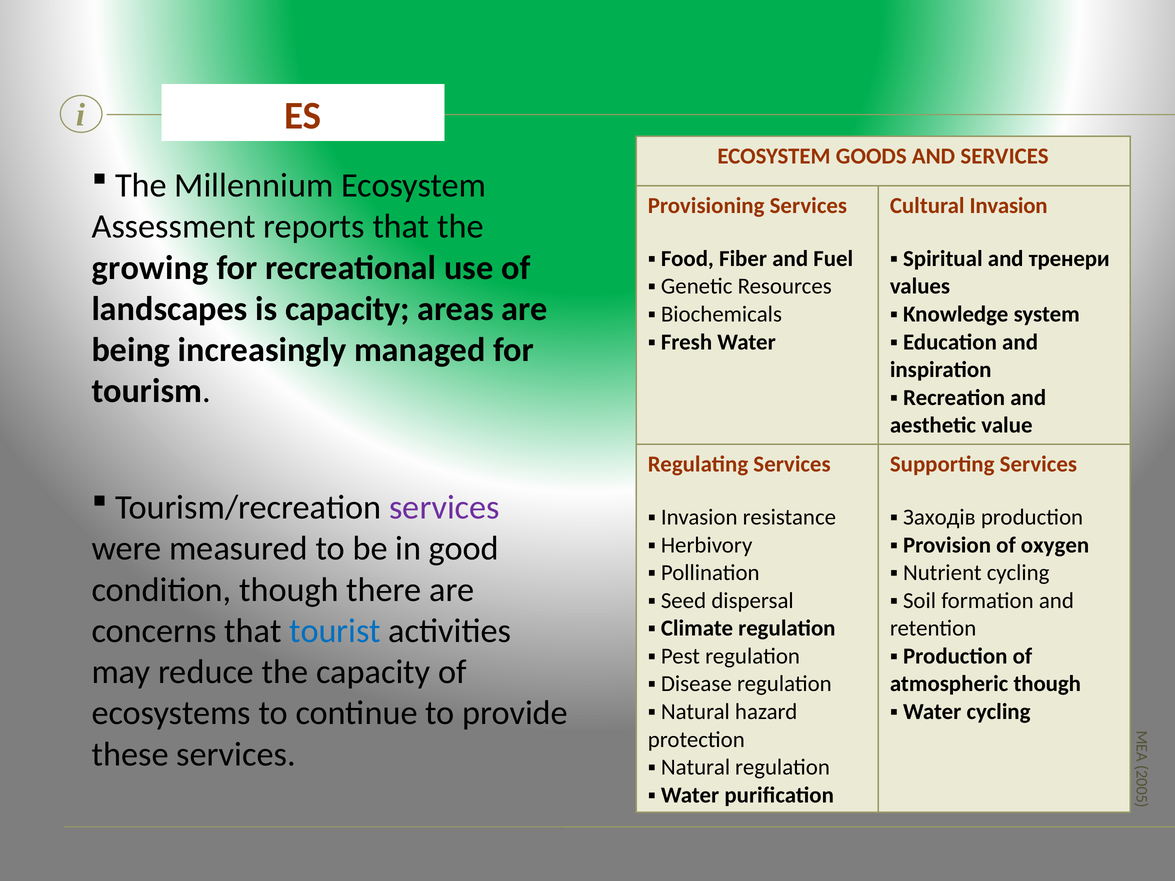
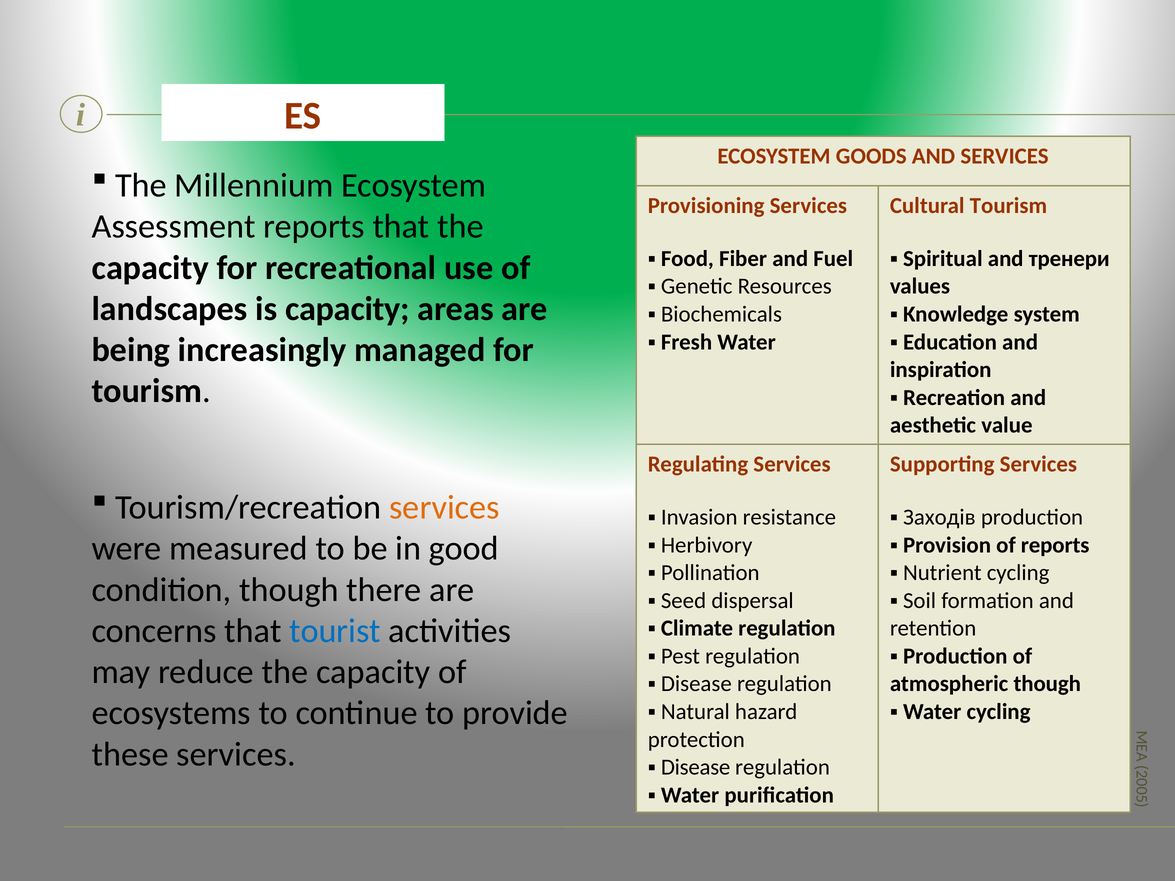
Cultural Invasion: Invasion -> Tourism
growing at (150, 268): growing -> capacity
services at (444, 508) colour: purple -> orange
of oxygen: oxygen -> reports
Natural at (696, 768): Natural -> Disease
